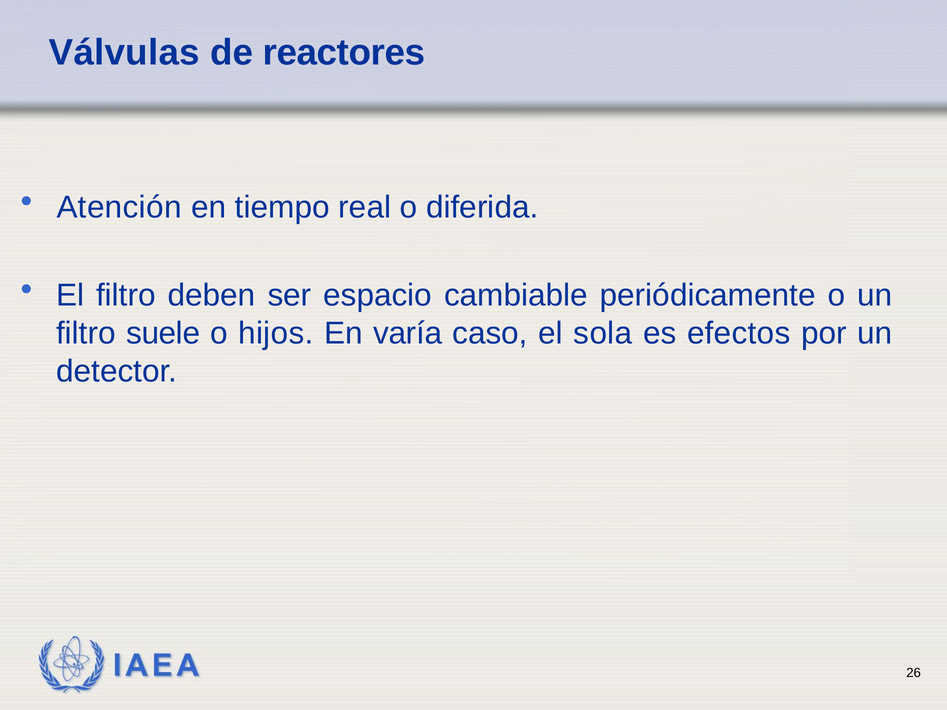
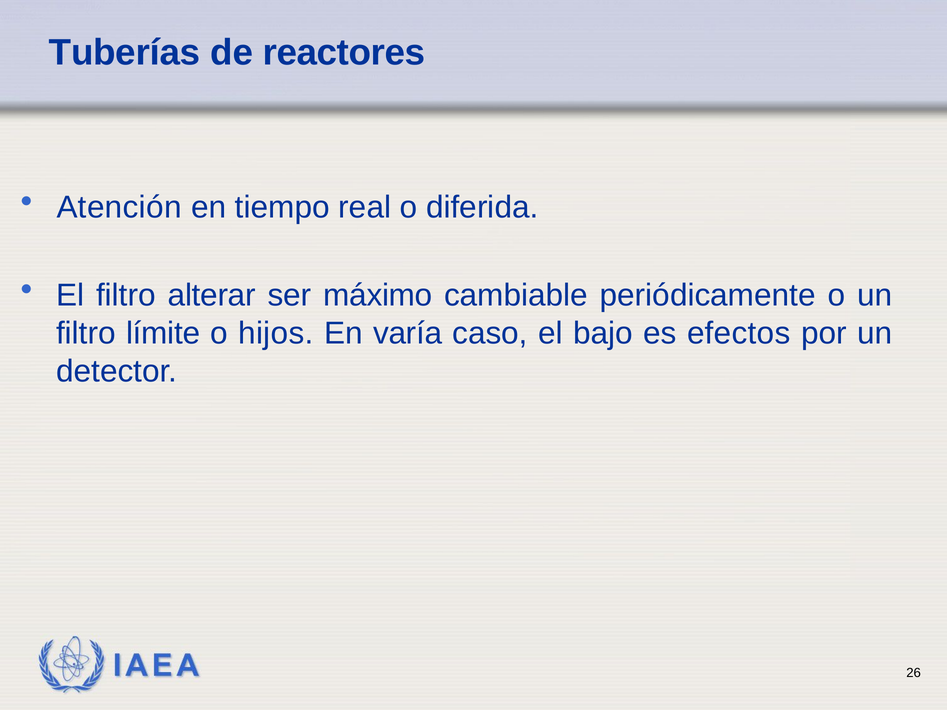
Válvulas: Válvulas -> Tuberías
deben: deben -> alterar
espacio: espacio -> máximo
suele: suele -> límite
sola: sola -> bajo
